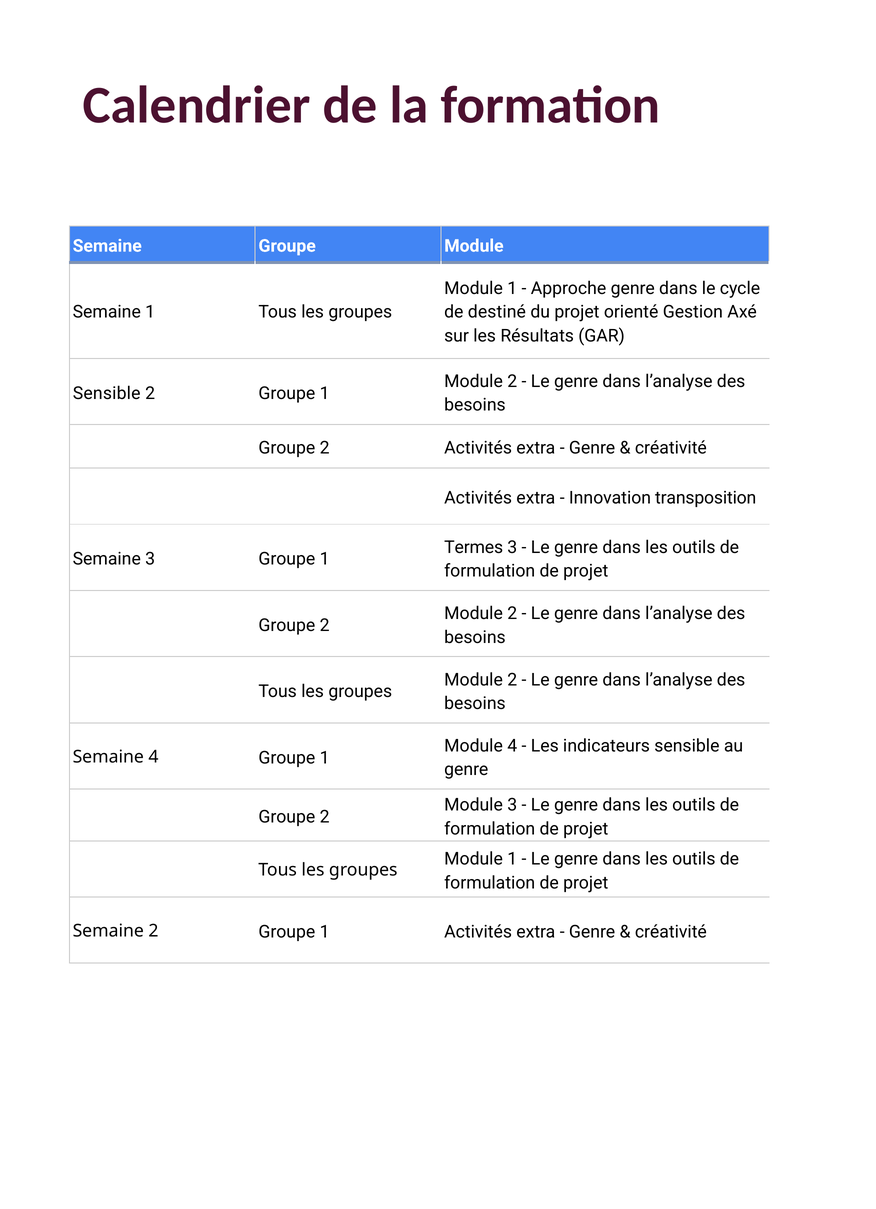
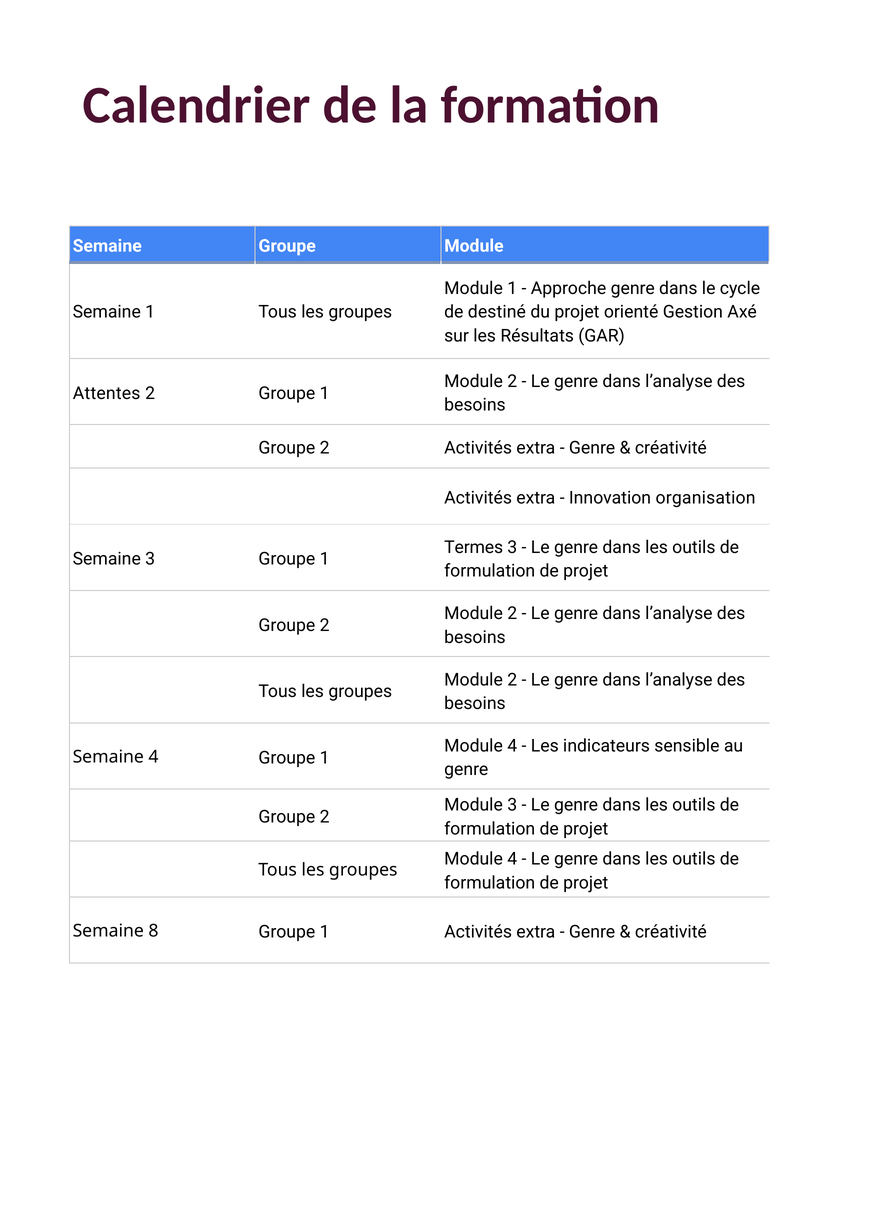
Sensible at (107, 393): Sensible -> Attentes
transposition: transposition -> organisation
1 at (512, 859): 1 -> 4
Semaine 2: 2 -> 8
